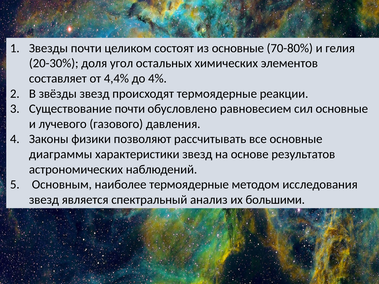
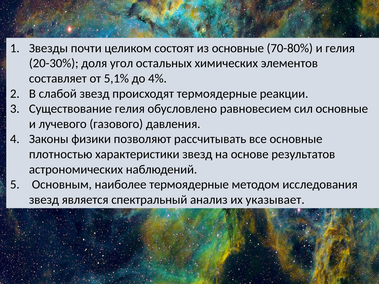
4,4%: 4,4% -> 5,1%
звёзды: звёзды -> слабой
Существование почти: почти -> гелия
диаграммы: диаграммы -> плотностью
большими: большими -> указывает
